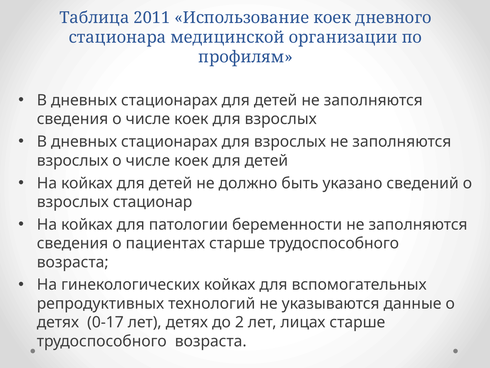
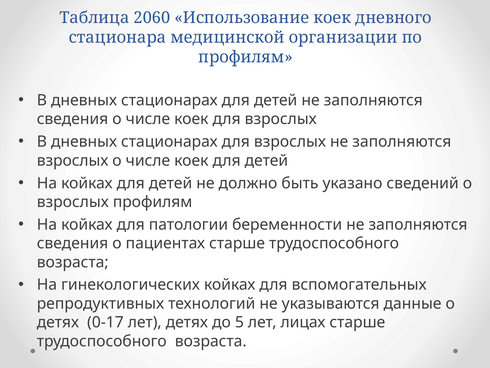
2011: 2011 -> 2060
взрослых стационар: стационар -> профилям
2: 2 -> 5
